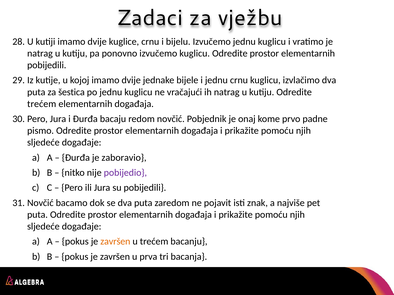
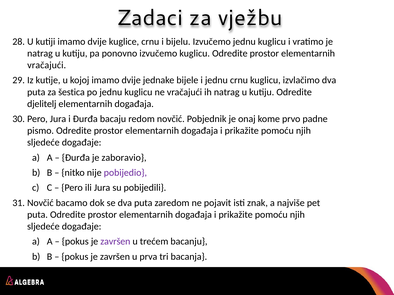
pobijedili at (47, 65): pobijedili -> vračajući
trećem at (42, 104): trećem -> djelitelj
završen at (115, 242) colour: orange -> purple
